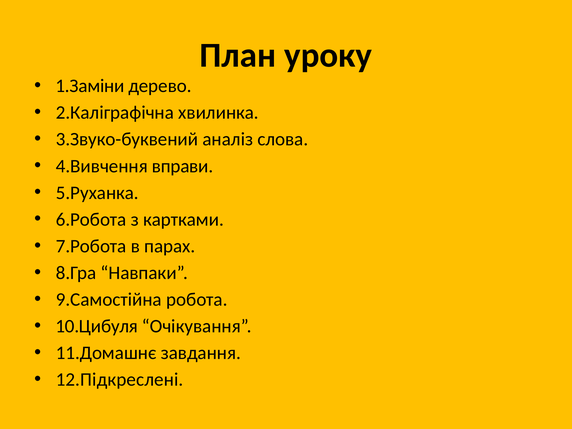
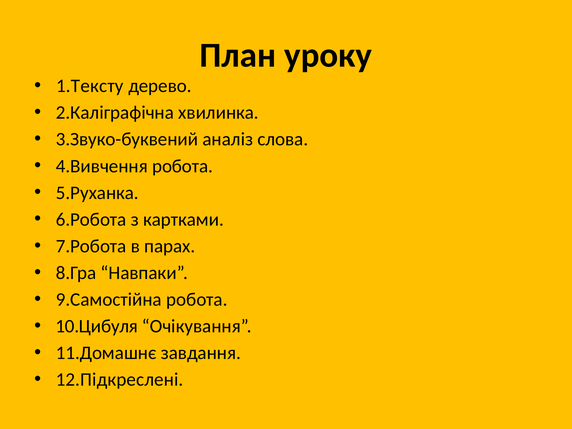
1.Заміни: 1.Заміни -> 1.Тексту
4.Вивчення вправи: вправи -> робота
